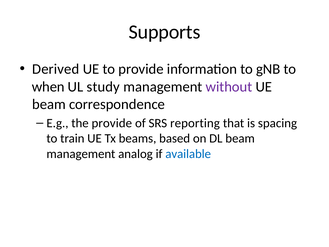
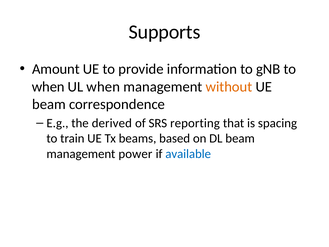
Derived: Derived -> Amount
UL study: study -> when
without colour: purple -> orange
the provide: provide -> derived
analog: analog -> power
